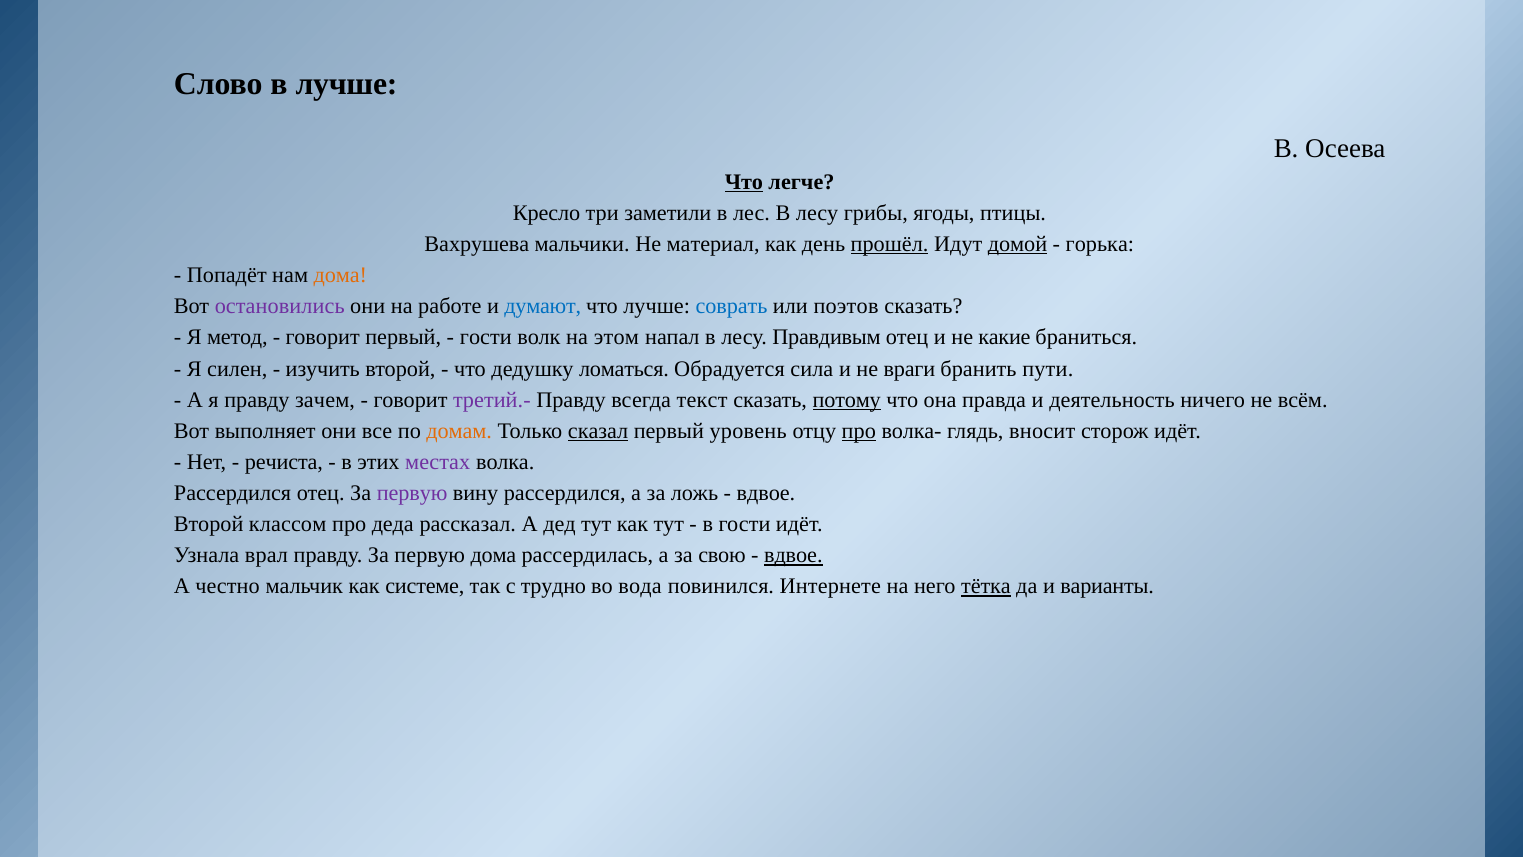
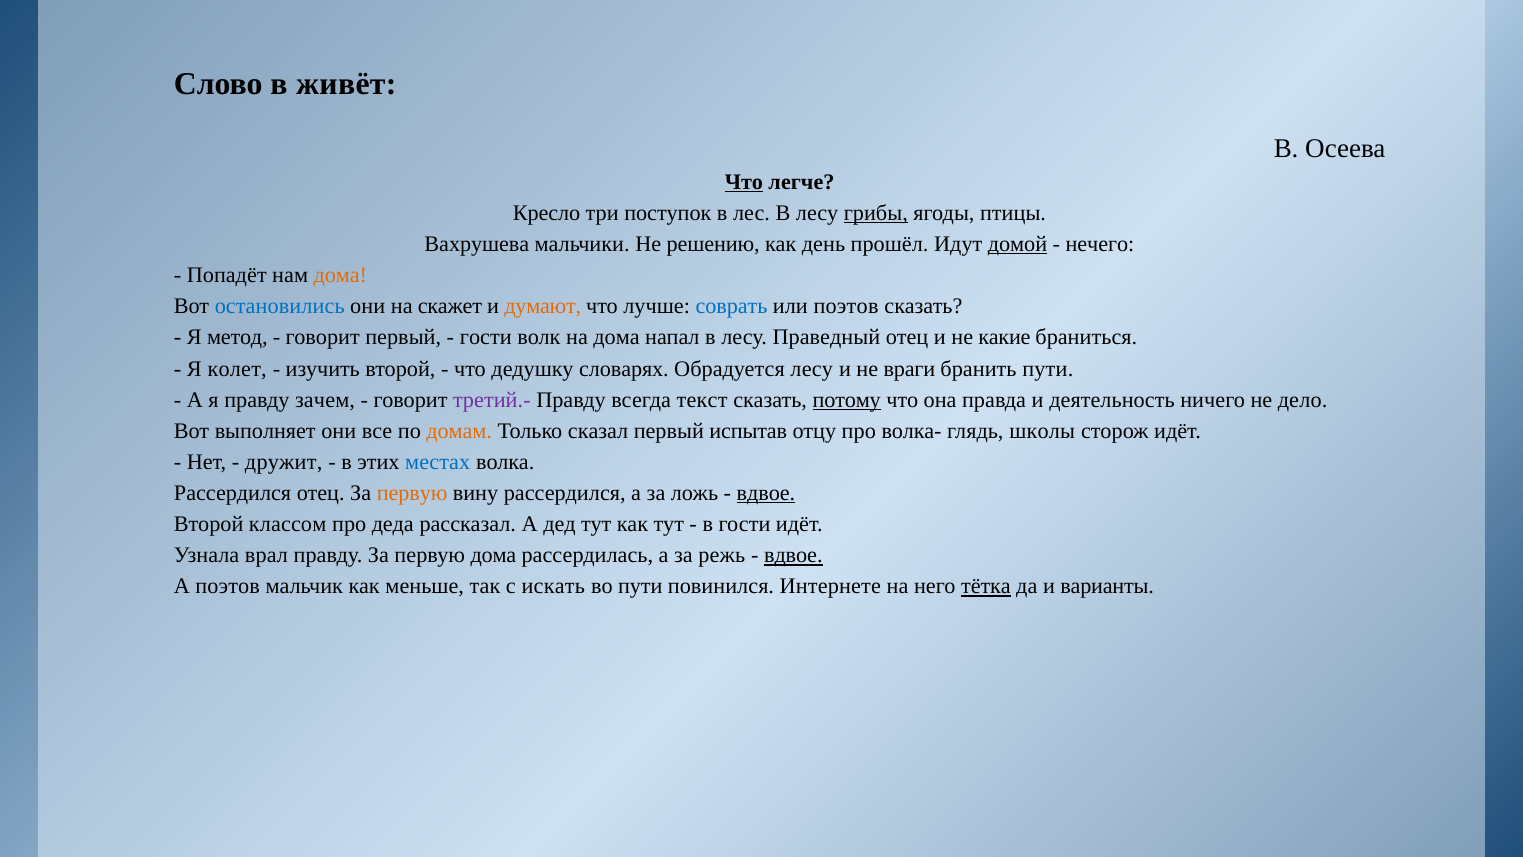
в лучше: лучше -> живёт
заметили: заметили -> поступок
грибы underline: none -> present
материал: материал -> решению
прошёл underline: present -> none
горька: горька -> нечего
остановились colour: purple -> blue
работе: работе -> скажет
думают colour: blue -> orange
на этом: этом -> дома
Правдивым: Правдивым -> Праведный
силен: силен -> колет
ломаться: ломаться -> словарях
Обрадуется сила: сила -> лесу
всём: всём -> дело
сказал underline: present -> none
уровень: уровень -> испытав
про at (859, 431) underline: present -> none
вносит: вносит -> школы
речиста: речиста -> дружит
местах colour: purple -> blue
первую at (412, 493) colour: purple -> orange
вдвое at (766, 493) underline: none -> present
свою: свою -> режь
А честно: честно -> поэтов
системе: системе -> меньше
трудно: трудно -> искать
во вода: вода -> пути
